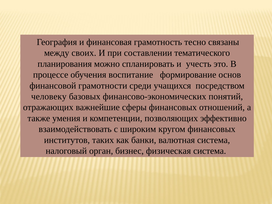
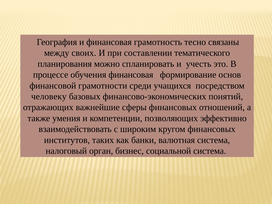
обучения воспитание: воспитание -> финансовая
физическая: физическая -> социальной
